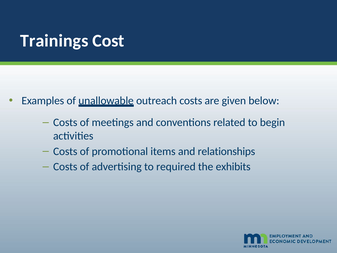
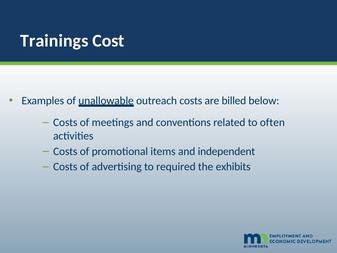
given: given -> billed
begin: begin -> often
relationships: relationships -> independent
